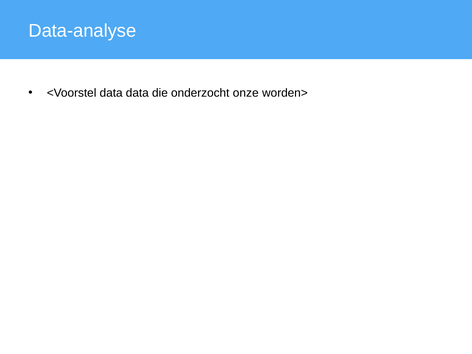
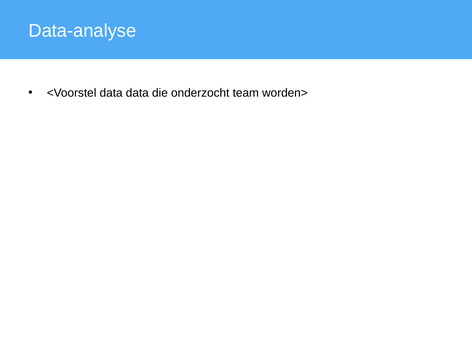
onze: onze -> team
